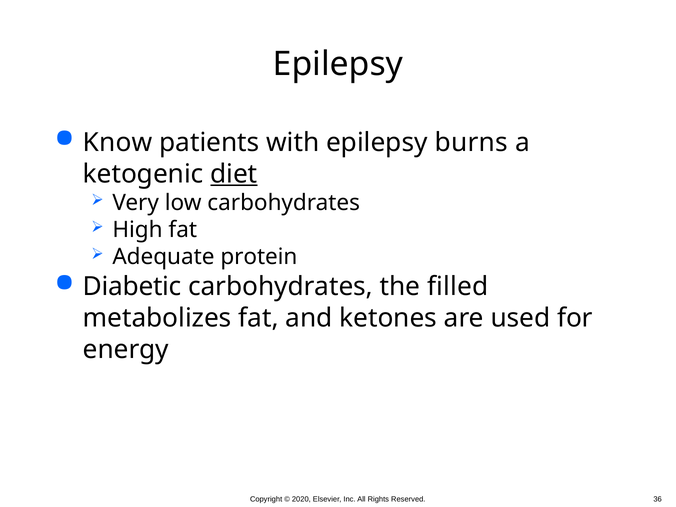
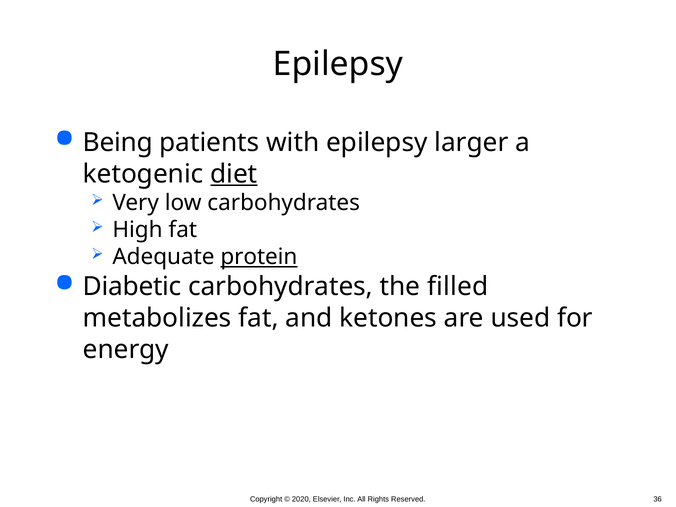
Know: Know -> Being
burns: burns -> larger
protein underline: none -> present
